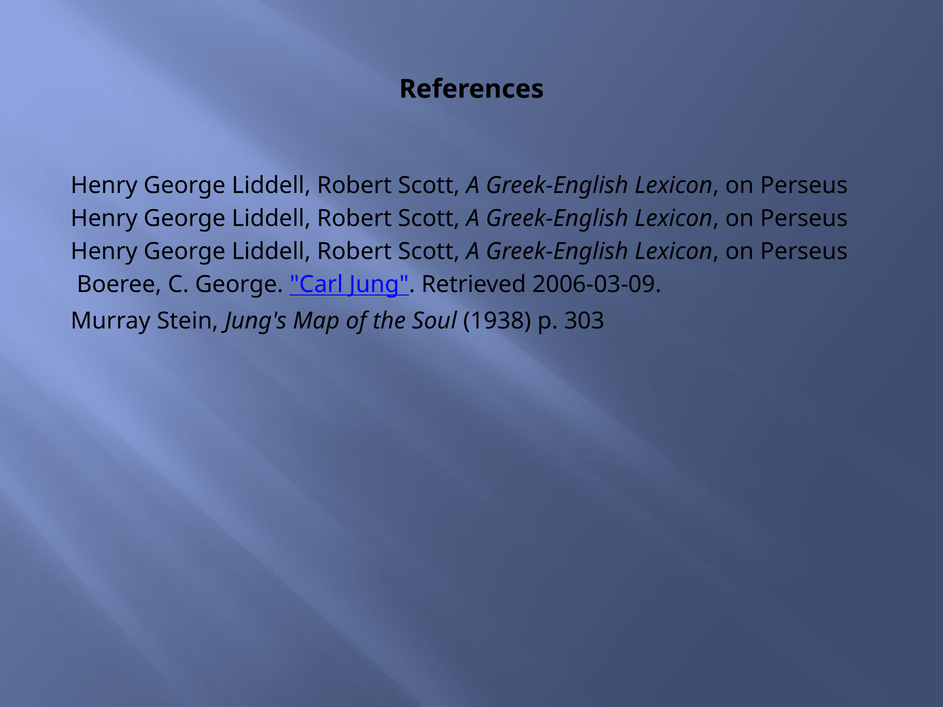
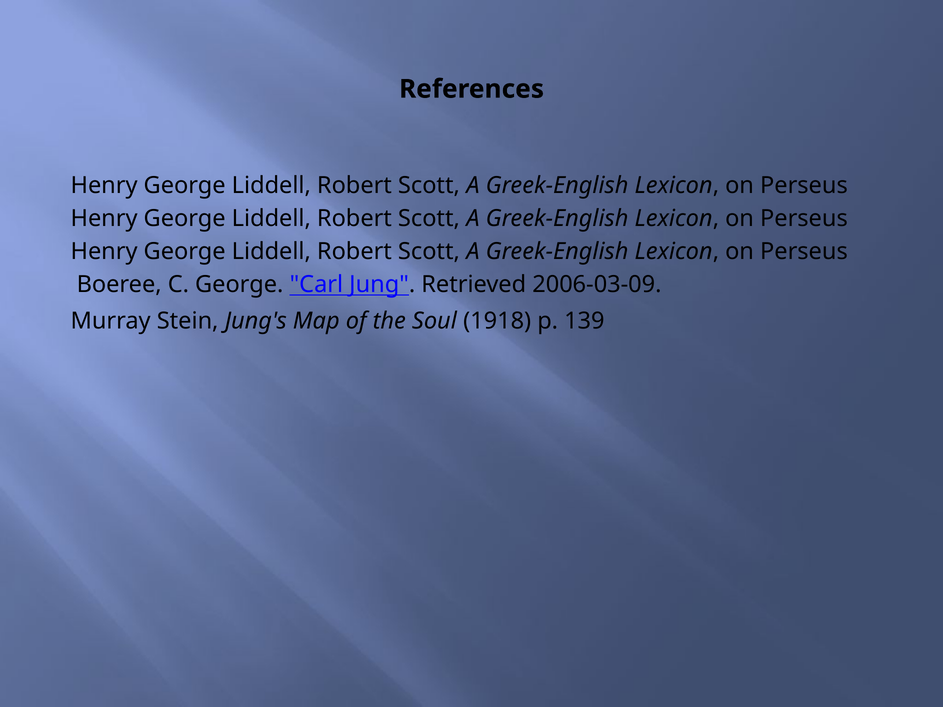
1938: 1938 -> 1918
303: 303 -> 139
